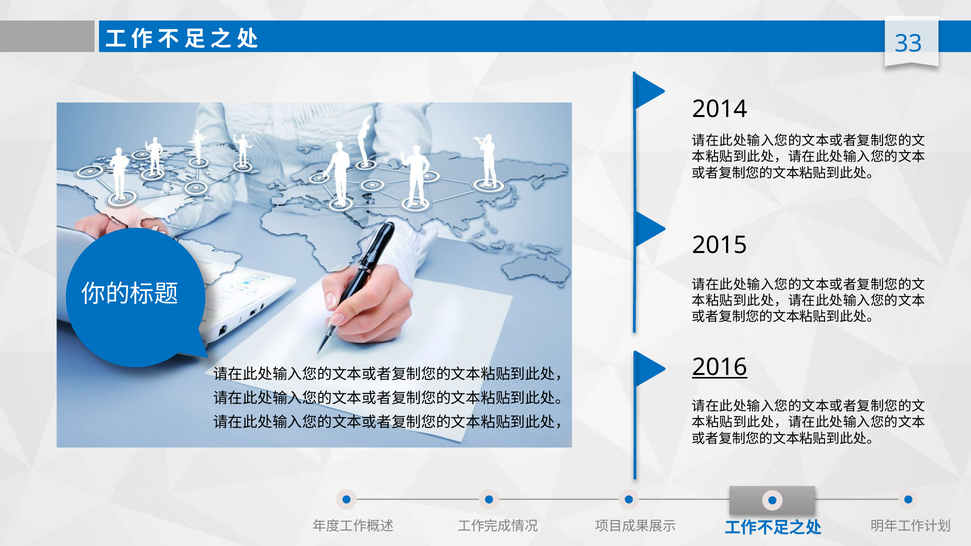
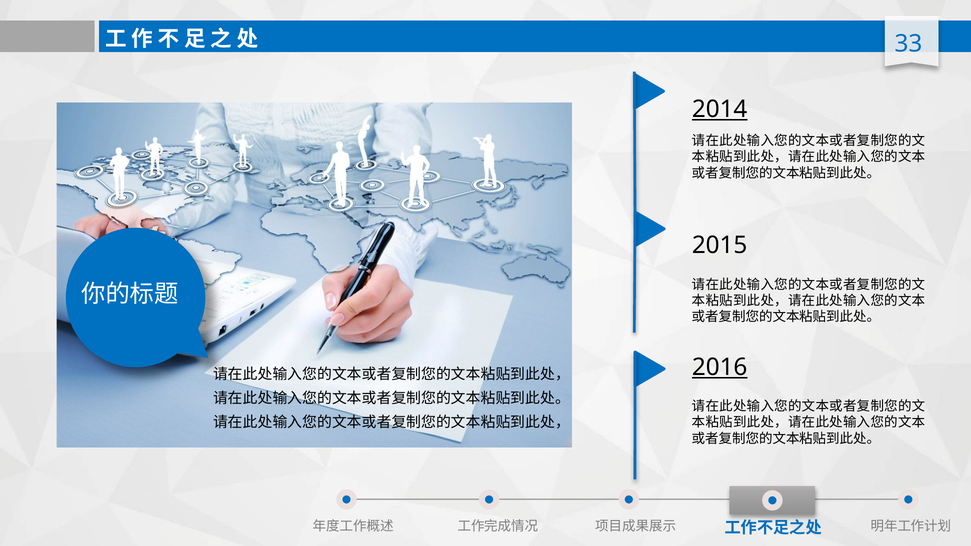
2014 underline: none -> present
